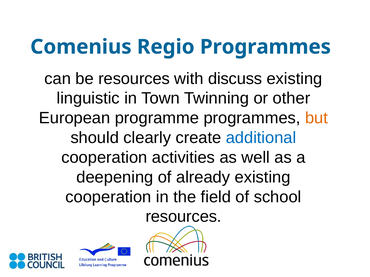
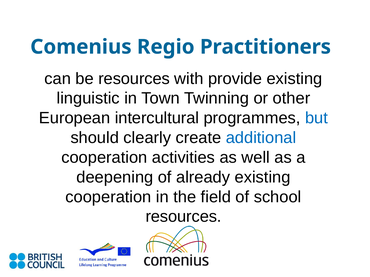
Regio Programmes: Programmes -> Practitioners
discuss: discuss -> provide
programme: programme -> intercultural
but colour: orange -> blue
